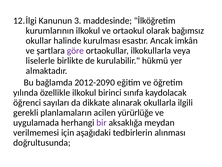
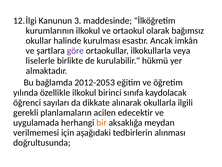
2012-2090: 2012-2090 -> 2012-2053
yürürlüğe: yürürlüğe -> edecektir
bir colour: purple -> orange
